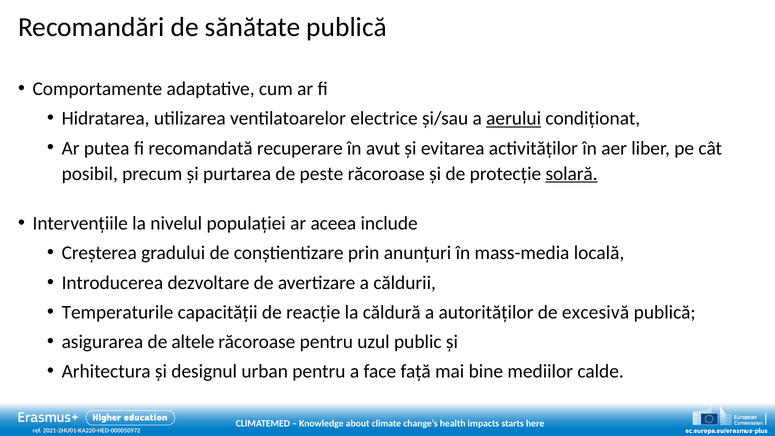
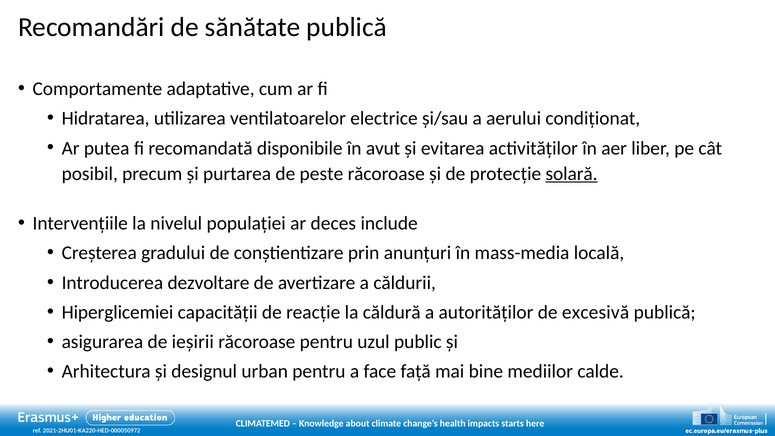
aerului underline: present -> none
recuperare: recuperare -> disponibile
aceea: aceea -> deces
Temperaturile: Temperaturile -> Hiperglicemiei
altele: altele -> ieșirii
